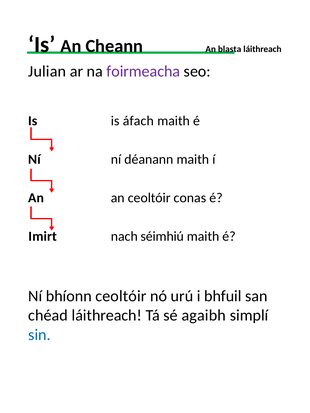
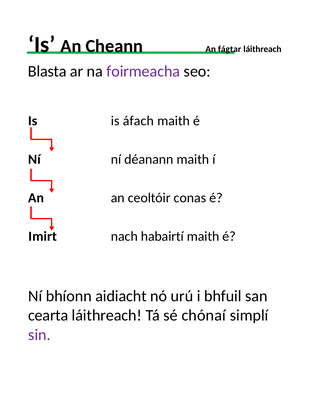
blasta: blasta -> fágtar
Julian: Julian -> Blasta
séimhiú: séimhiú -> habairtí
bhíonn ceoltóir: ceoltóir -> aidiacht
chéad: chéad -> cearta
agaibh: agaibh -> chónaí
sin colour: blue -> purple
